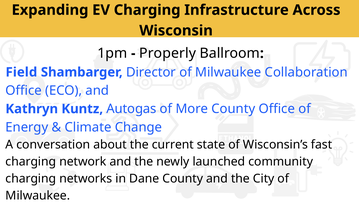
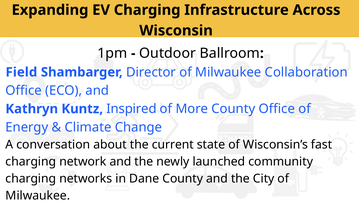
Properly: Properly -> Outdoor
Autogas: Autogas -> Inspired
